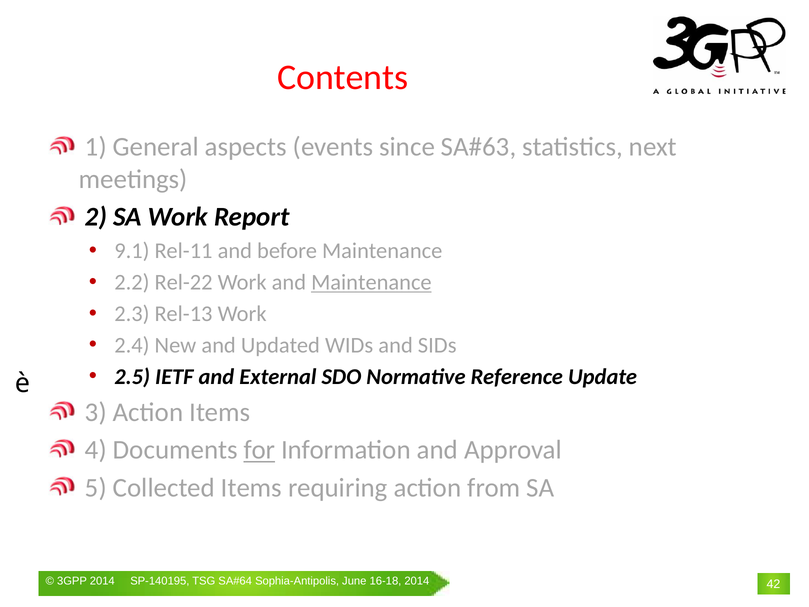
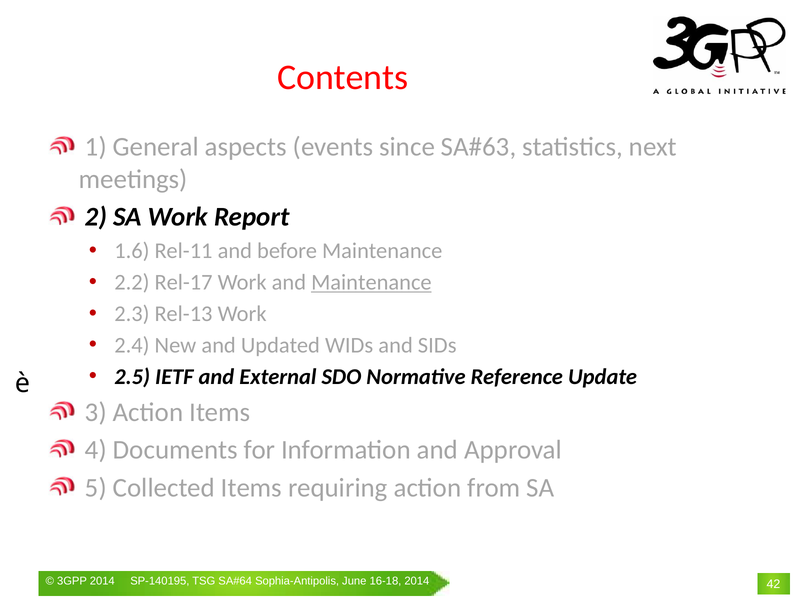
9.1: 9.1 -> 1.6
Rel-22: Rel-22 -> Rel-17
for underline: present -> none
